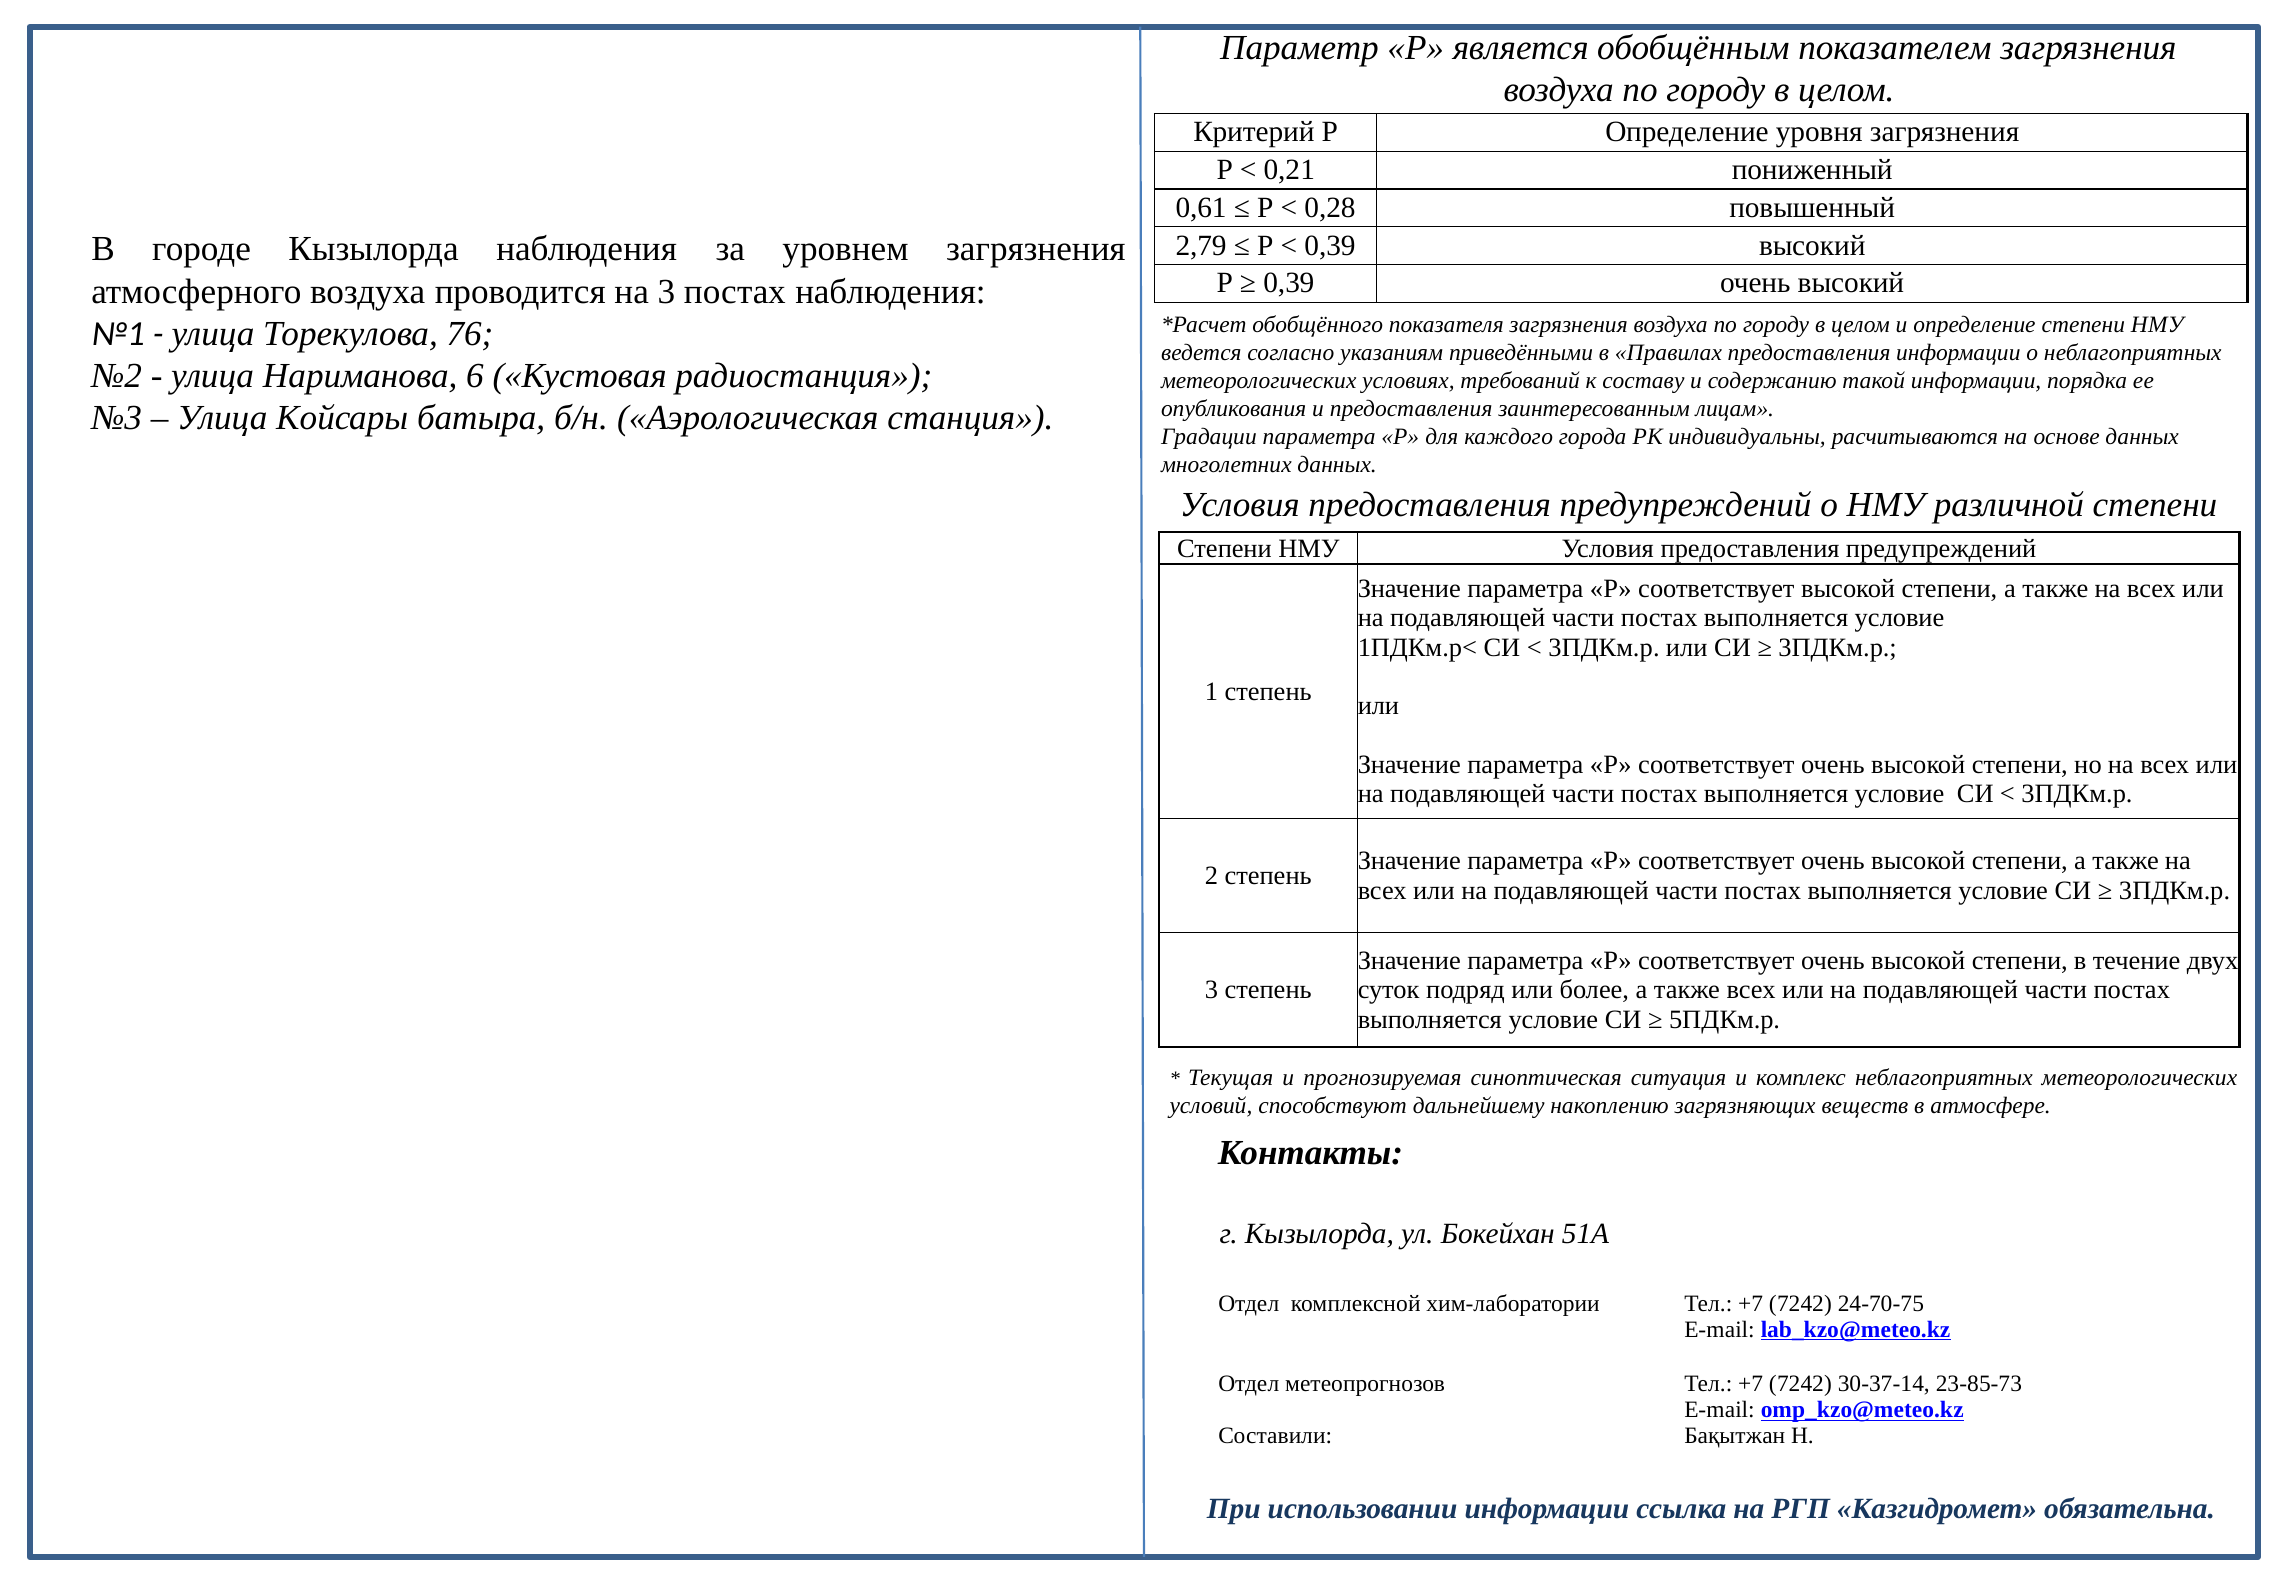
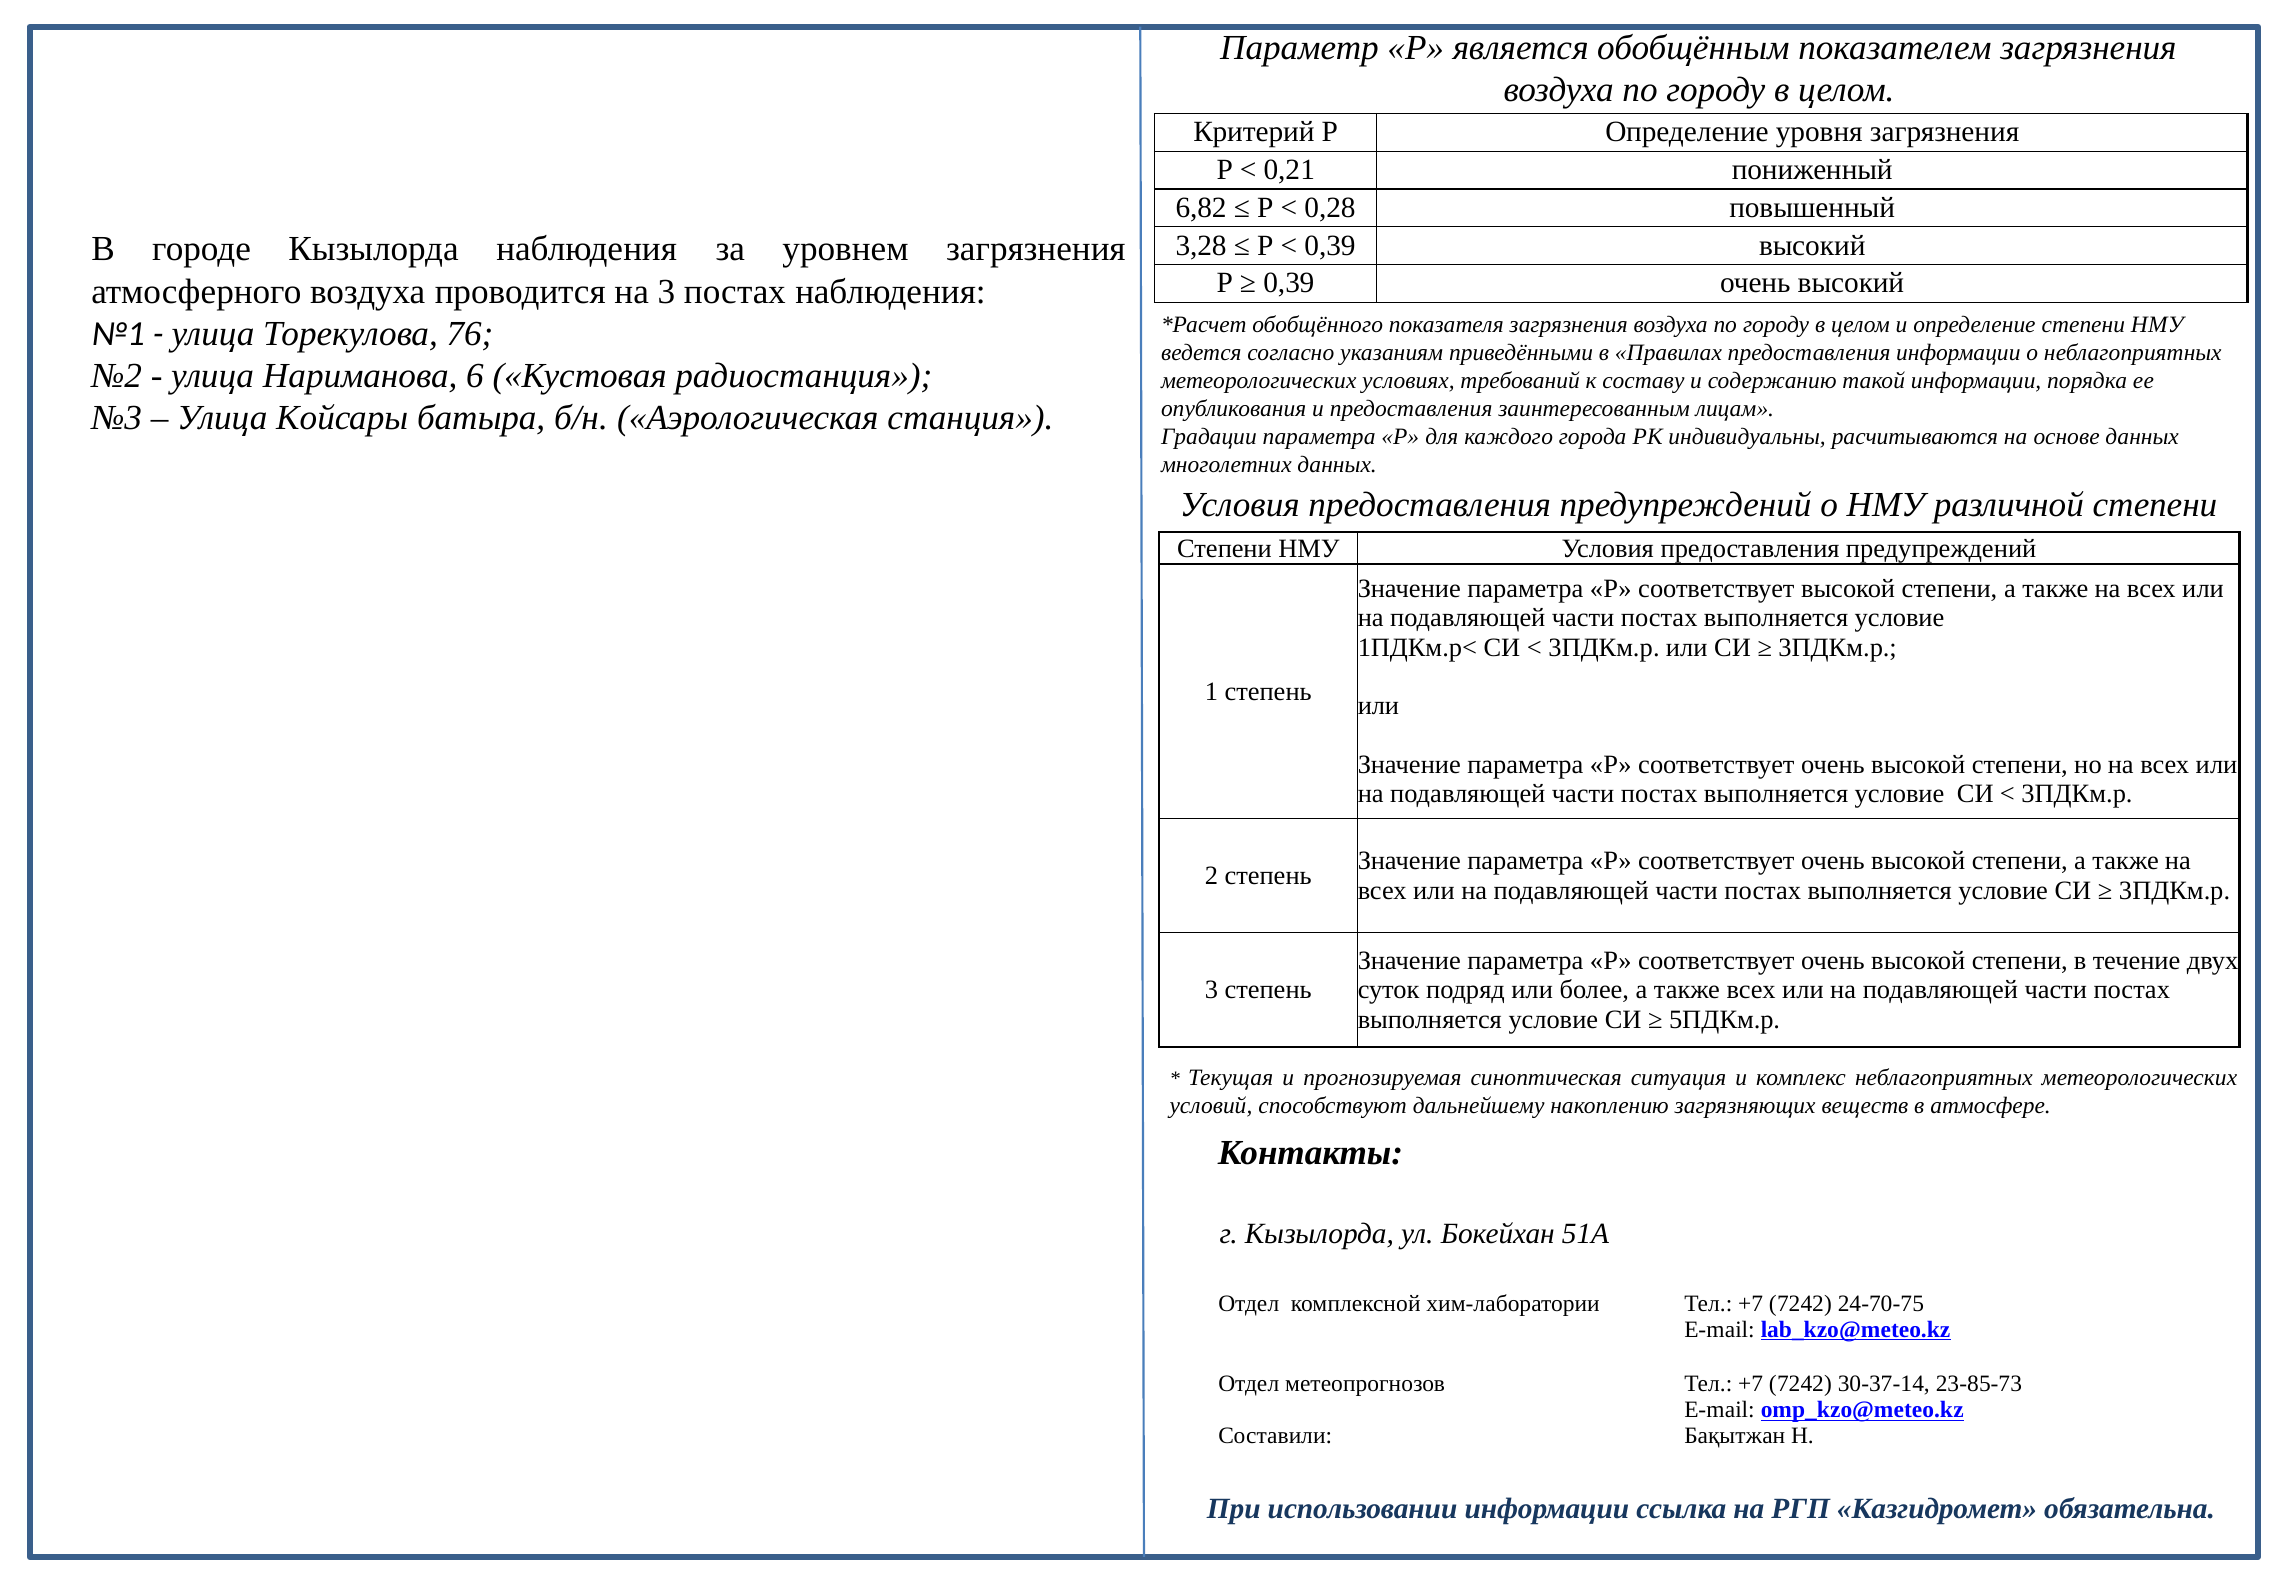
0,61: 0,61 -> 6,82
2,79: 2,79 -> 3,28
